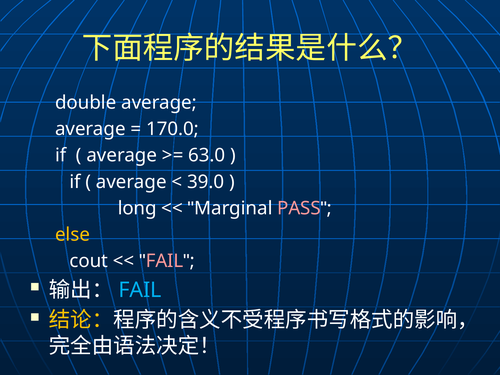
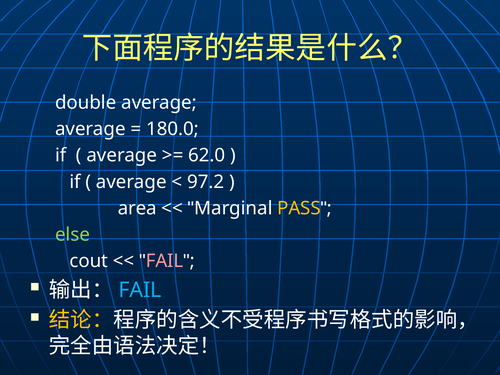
170.0: 170.0 -> 180.0
63.0: 63.0 -> 62.0
39.0: 39.0 -> 97.2
long: long -> area
PASS colour: pink -> yellow
else colour: yellow -> light green
